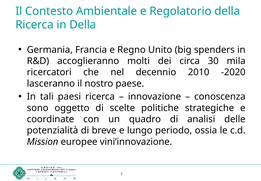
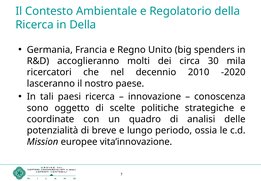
vini’innovazione: vini’innovazione -> vita’innovazione
